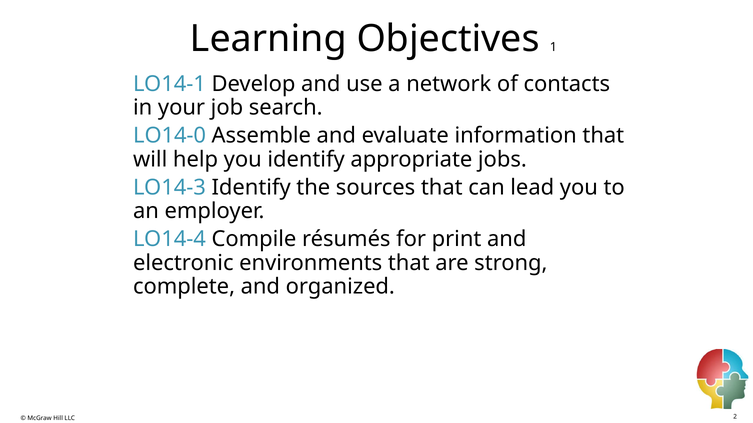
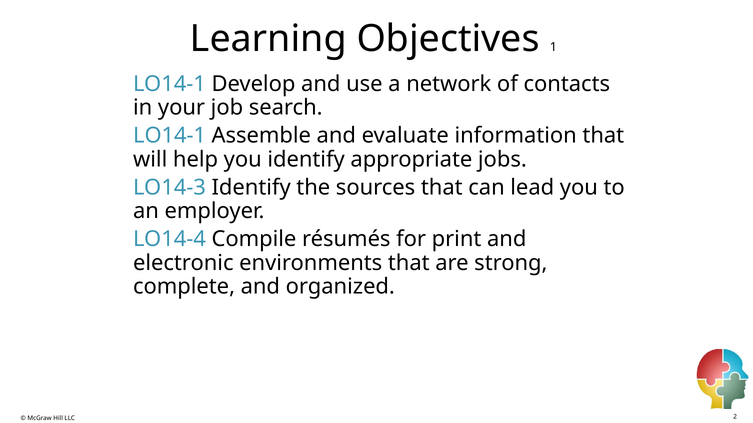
LO14-0 at (170, 136): LO14-0 -> LO14-1
